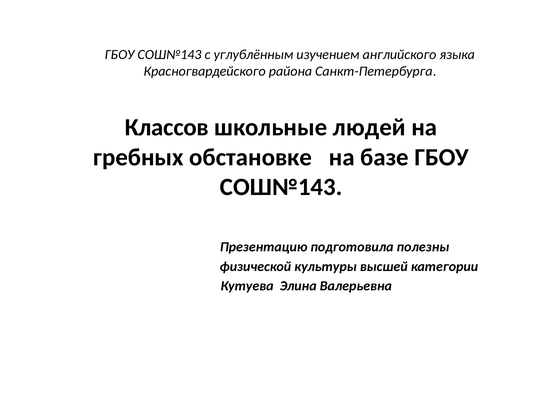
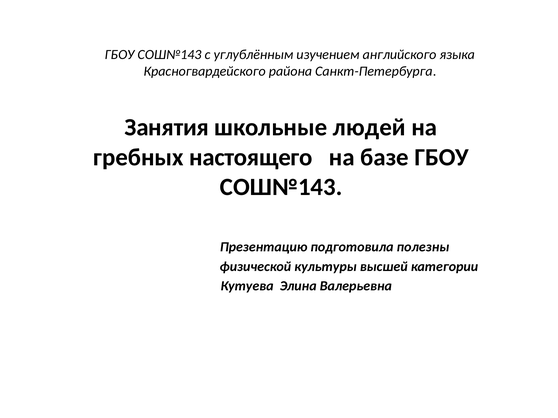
Классов: Классов -> Занятия
обстановке: обстановке -> настоящего
